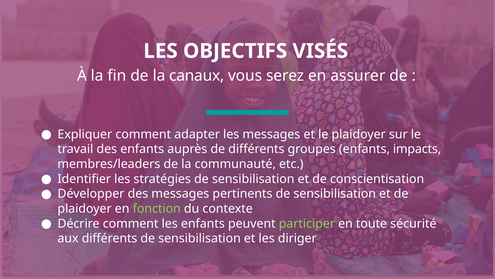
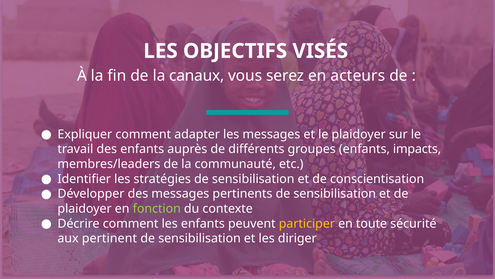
assurer: assurer -> acteurs
participer colour: light green -> yellow
aux différents: différents -> pertinent
